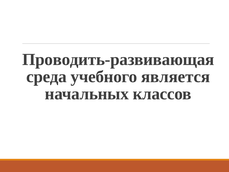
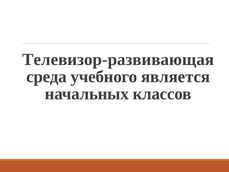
Проводить-развивающая: Проводить-развивающая -> Телевизор-развивающая
